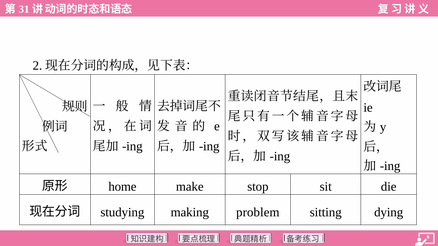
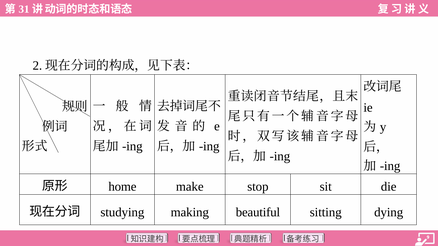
problem: problem -> beautiful
